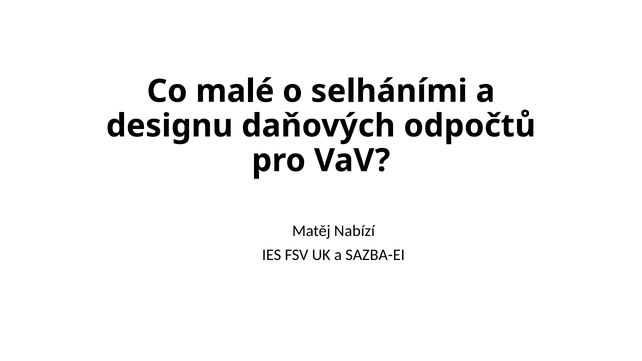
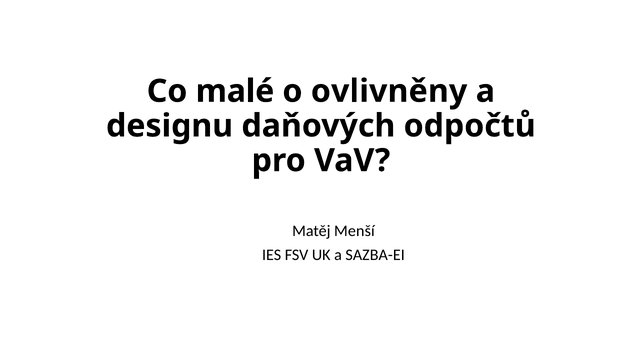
selháními: selháními -> ovlivněny
Nabízí: Nabízí -> Menší
